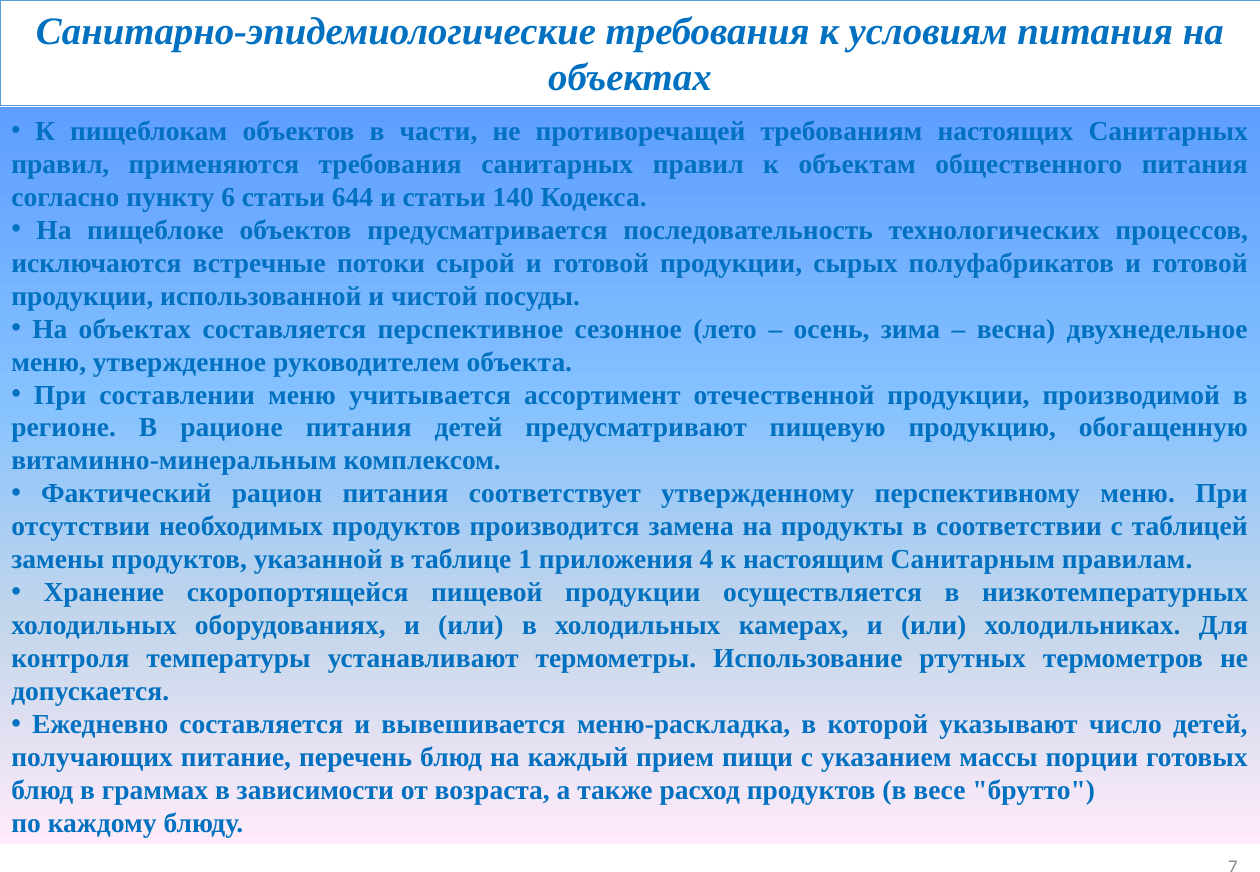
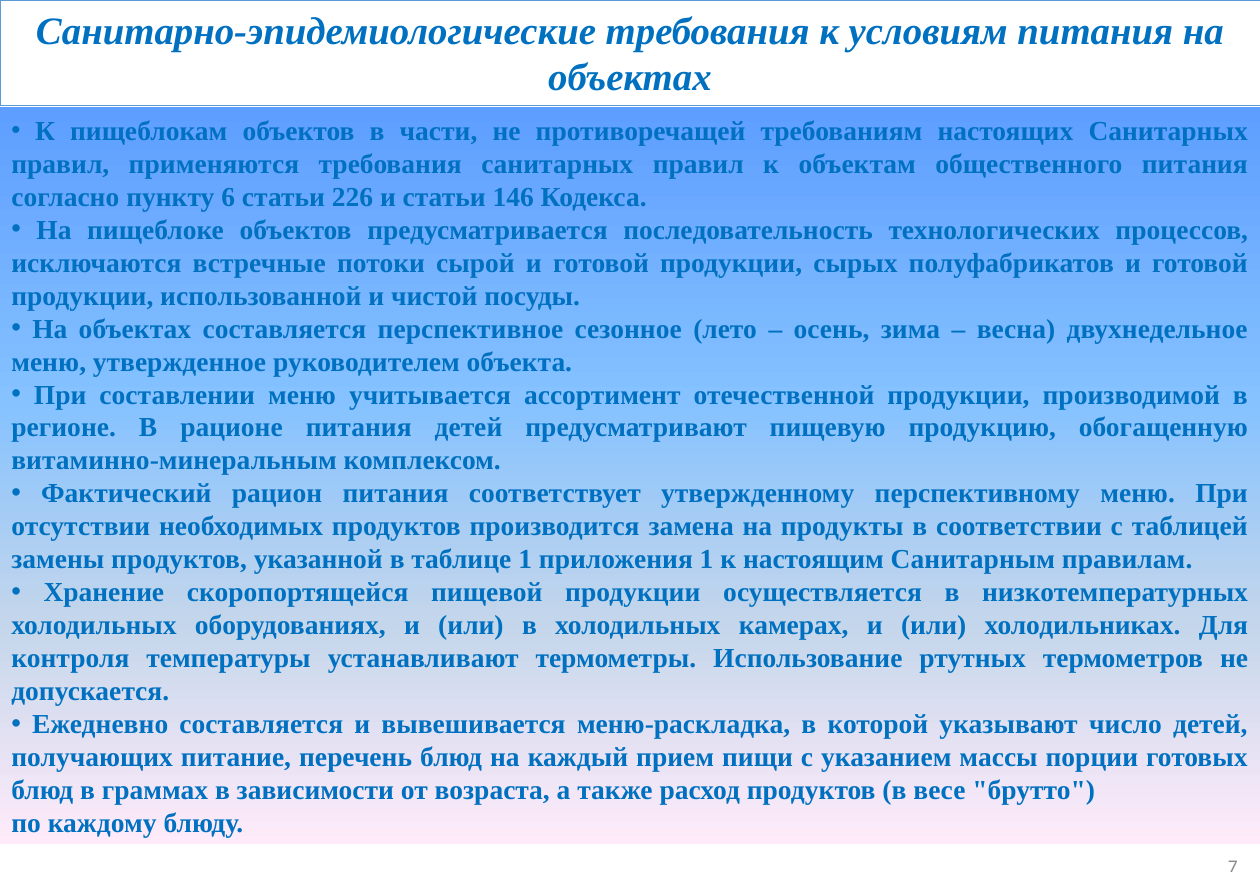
644: 644 -> 226
140: 140 -> 146
приложения 4: 4 -> 1
